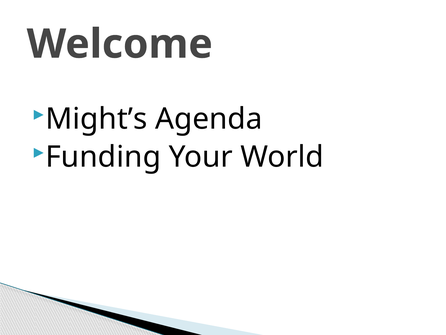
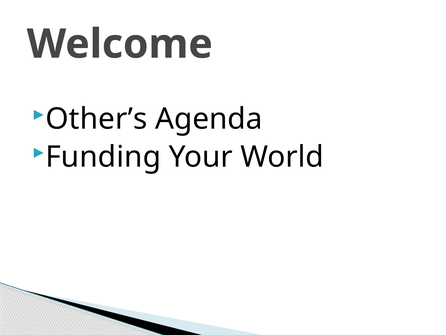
Might’s: Might’s -> Other’s
